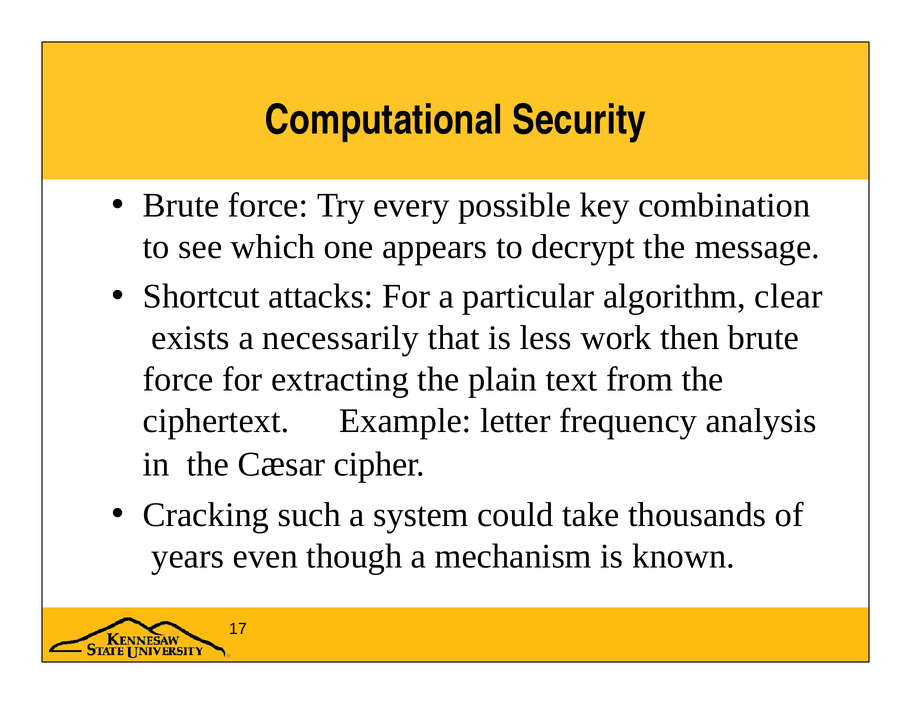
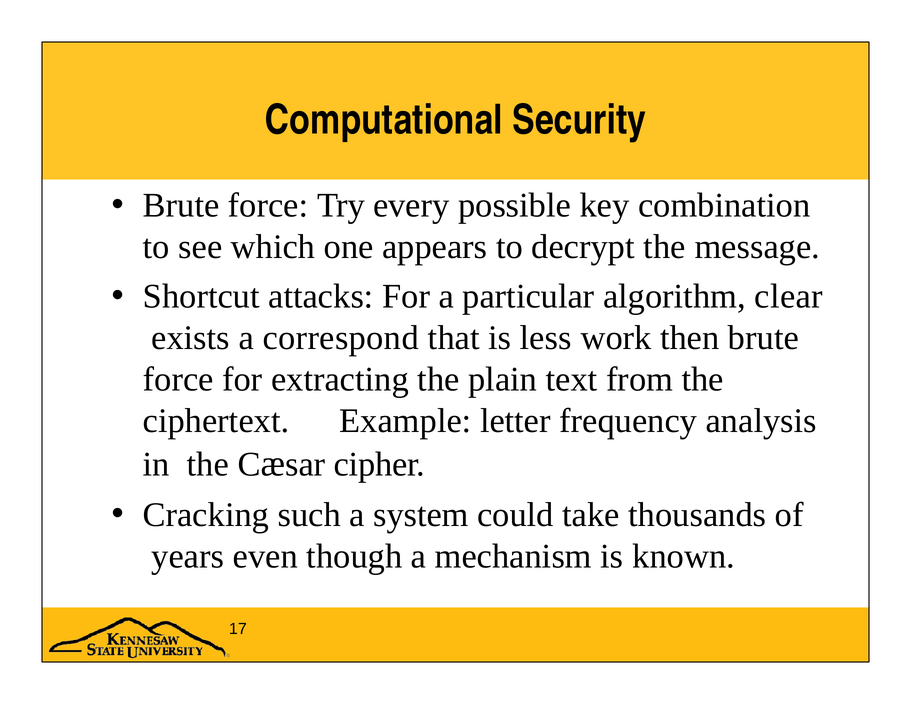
necessarily: necessarily -> correspond
